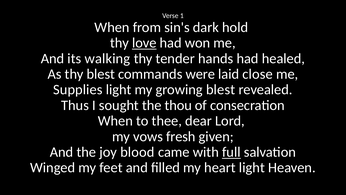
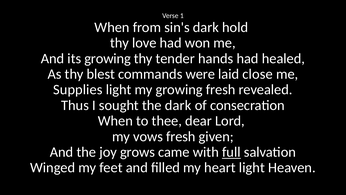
love underline: present -> none
its walking: walking -> growing
growing blest: blest -> fresh
the thou: thou -> dark
blood: blood -> grows
